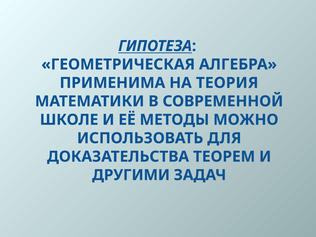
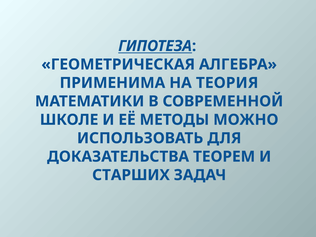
ДРУГИМИ: ДРУГИМИ -> СТАРШИХ
